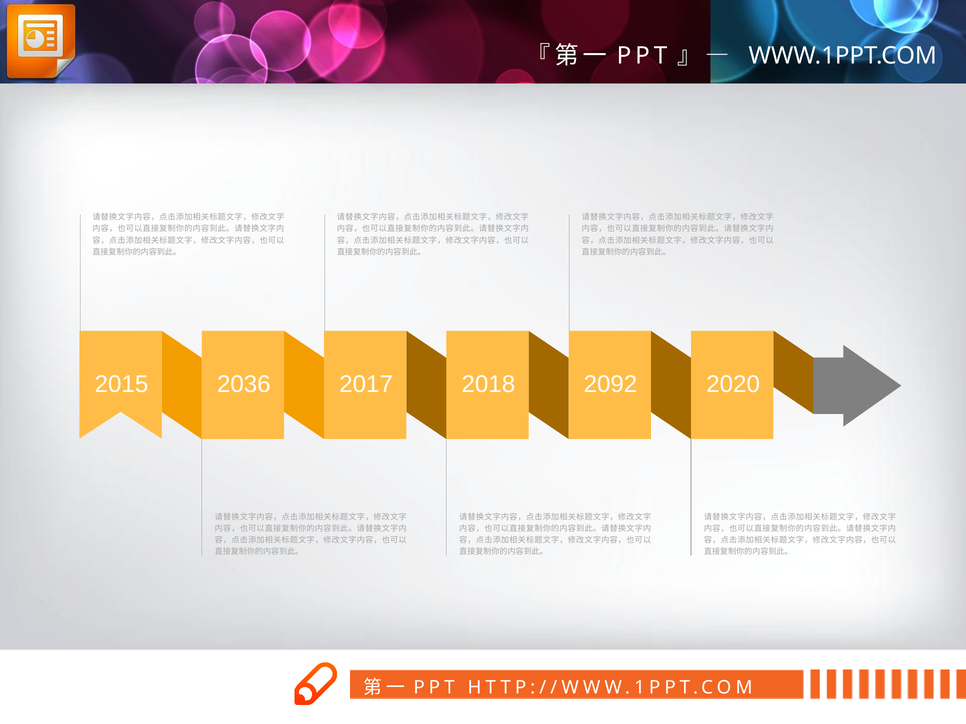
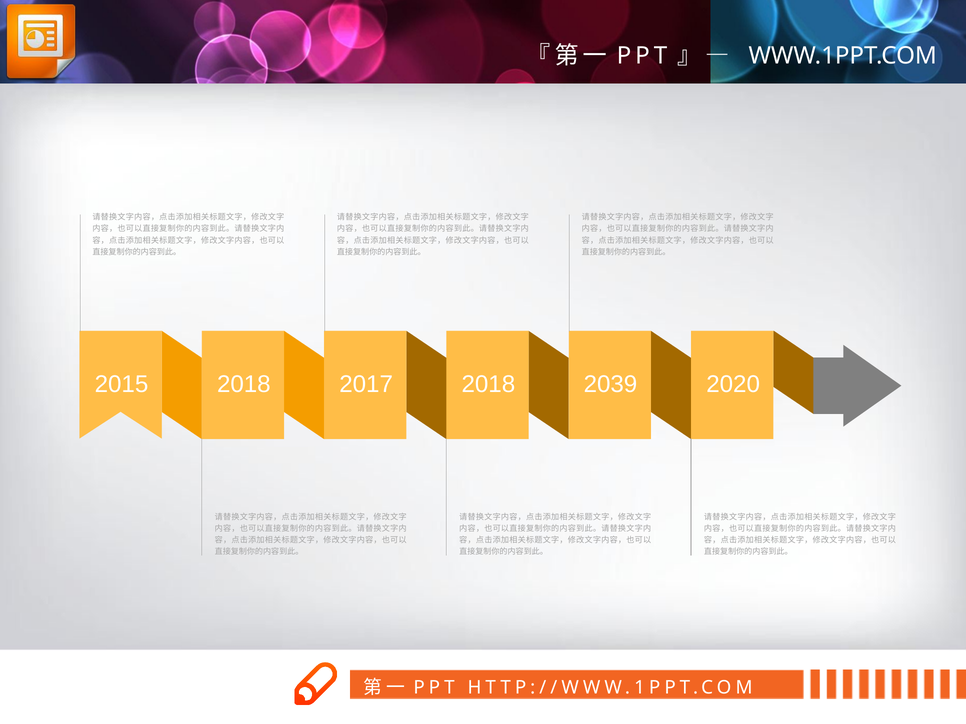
2015 2036: 2036 -> 2018
2092: 2092 -> 2039
